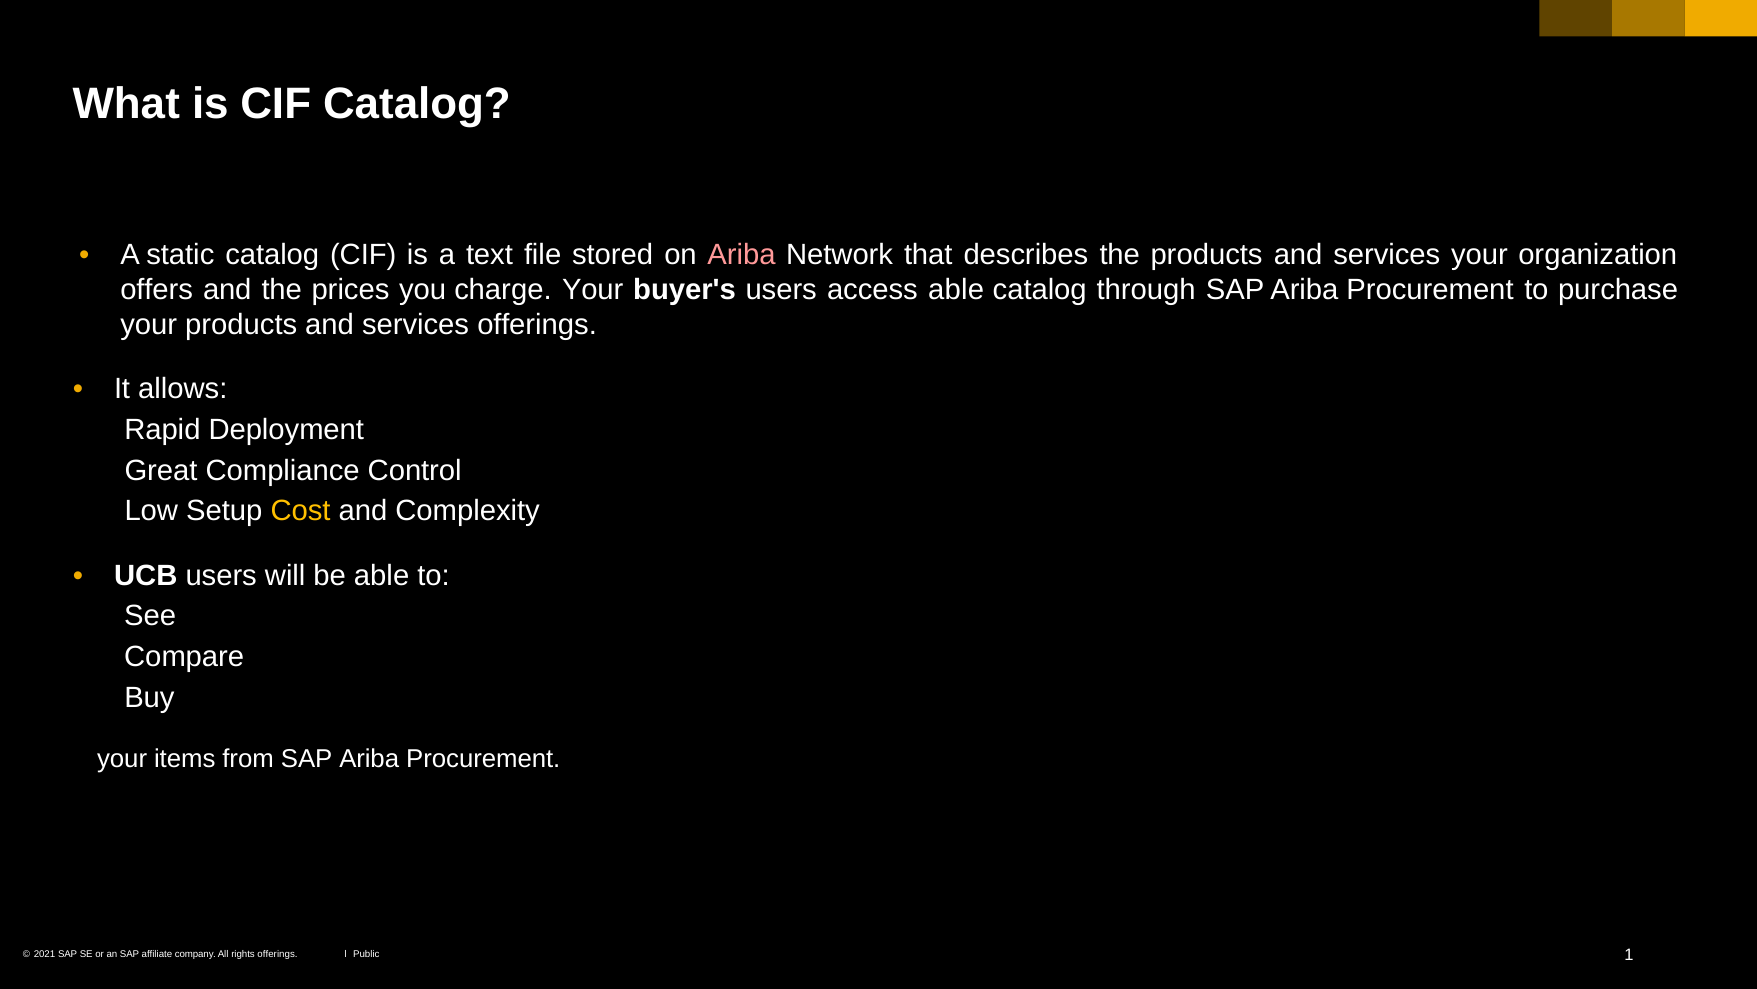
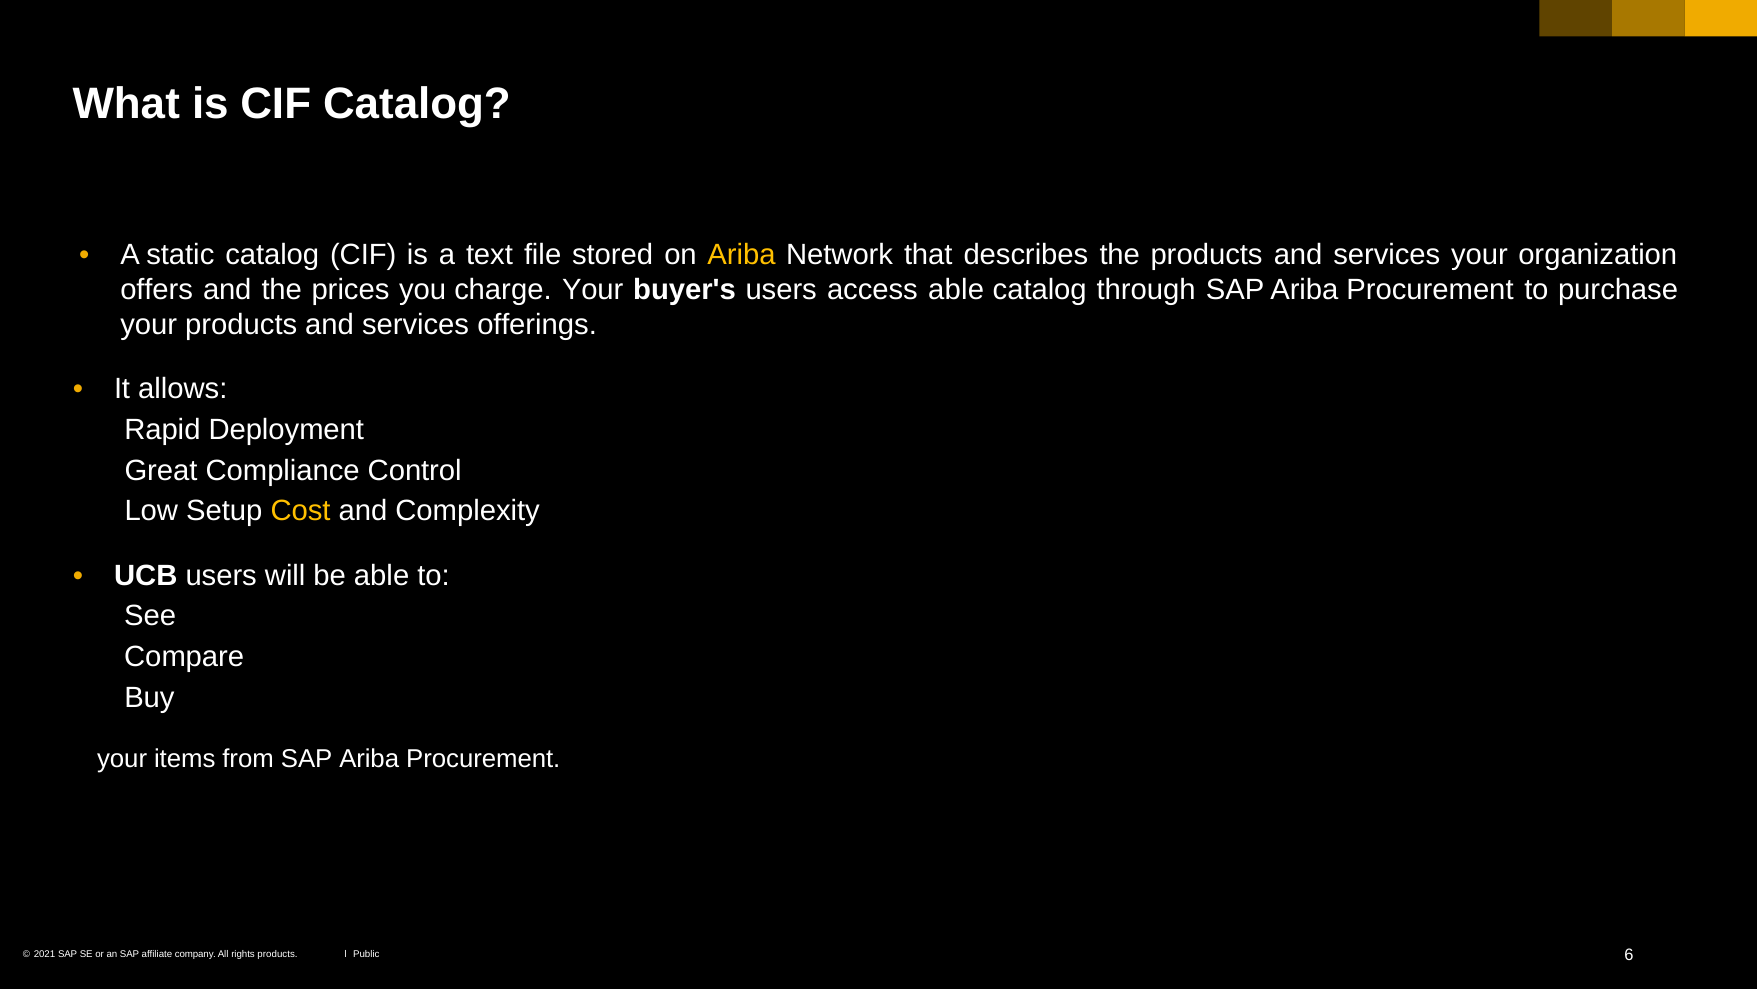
Ariba at (742, 254) colour: pink -> yellow
rights offerings: offerings -> products
1: 1 -> 6
